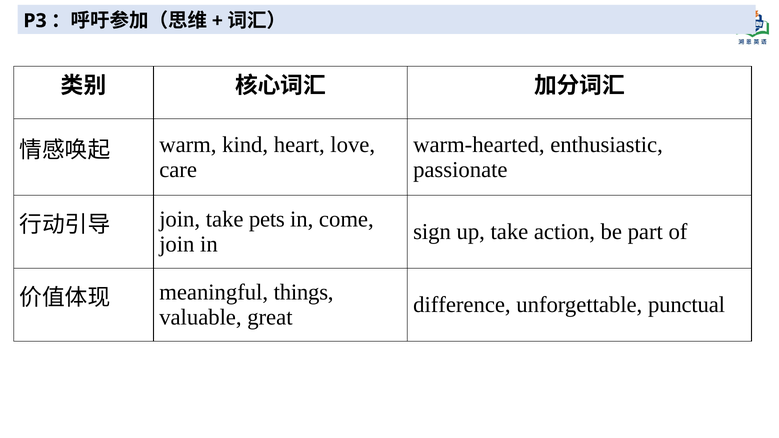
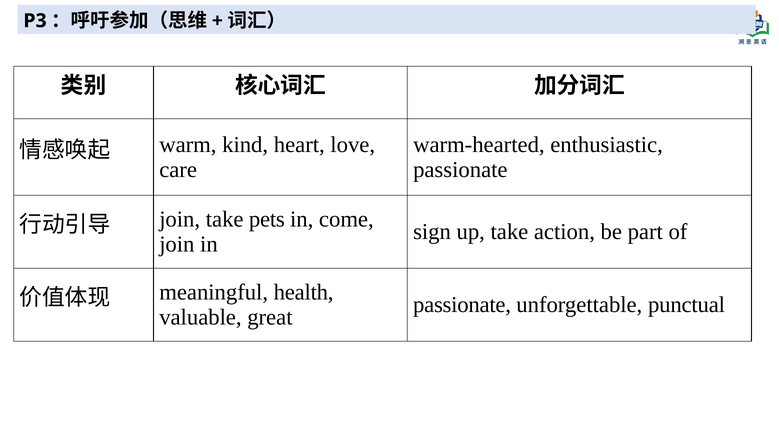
things: things -> health
difference at (462, 305): difference -> passionate
